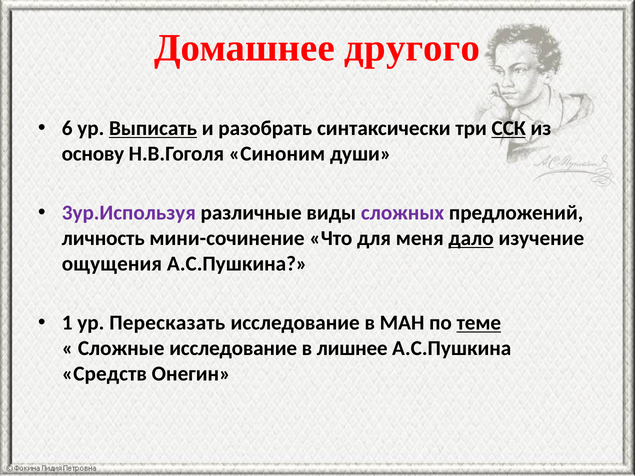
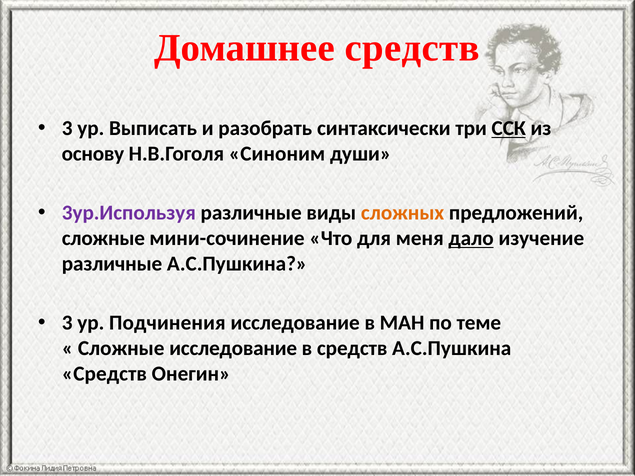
Домашнее другого: другого -> средств
6 at (67, 128): 6 -> 3
Выписать underline: present -> none
сложных colour: purple -> orange
личность at (103, 238): личность -> сложные
ощущения at (112, 264): ощущения -> различные
1 at (67, 323): 1 -> 3
Пересказать: Пересказать -> Подчинения
теме underline: present -> none
в лишнее: лишнее -> средств
